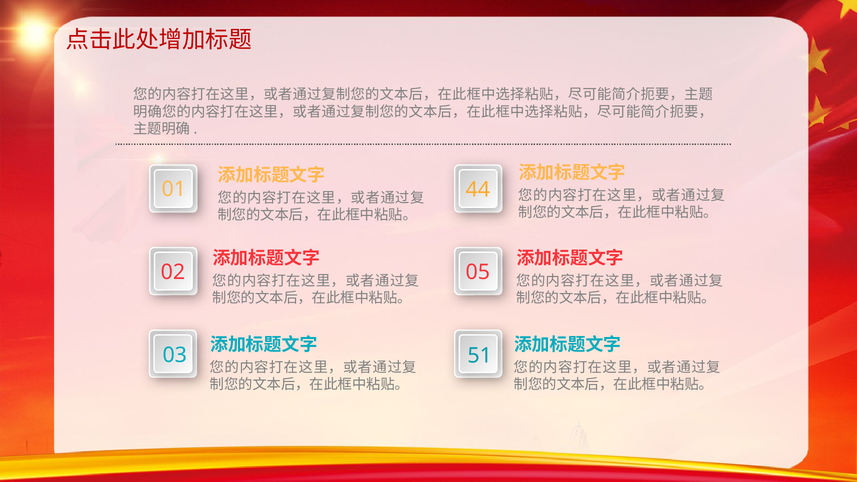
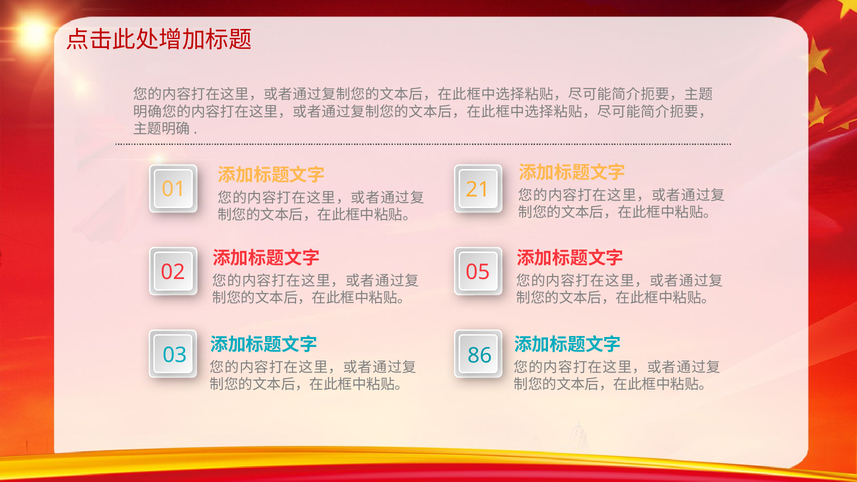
44: 44 -> 21
51: 51 -> 86
